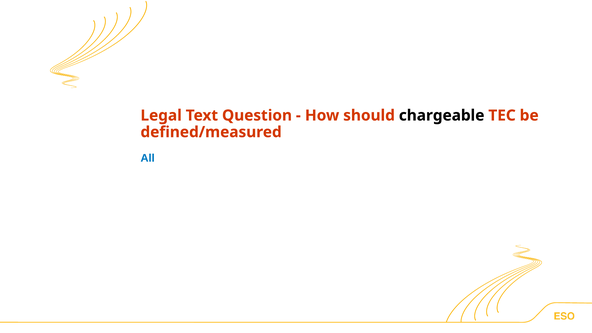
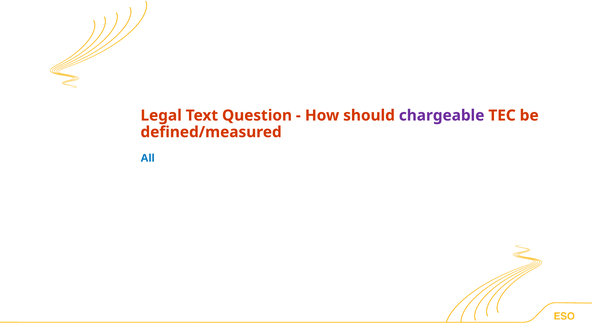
chargeable colour: black -> purple
